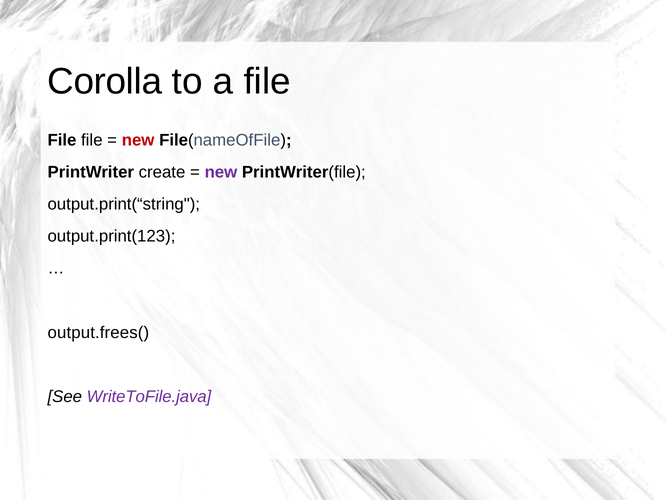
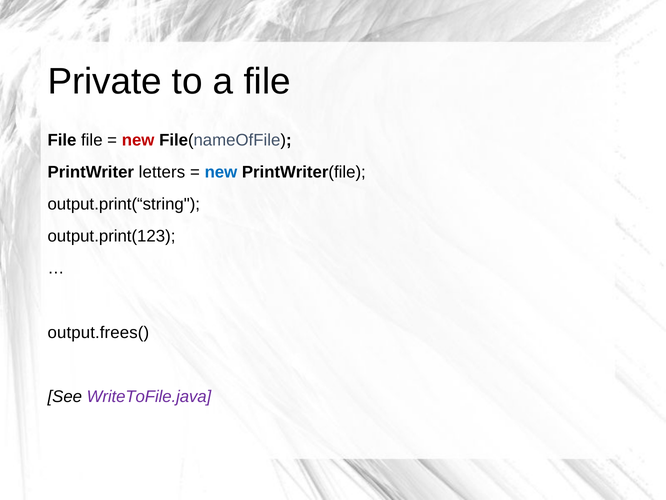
Corolla: Corolla -> Private
create: create -> letters
new at (221, 172) colour: purple -> blue
